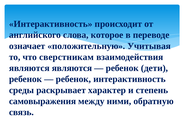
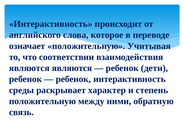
сверстникам: сверстникам -> соответствии
самовыражения at (43, 101): самовыражения -> положительную
